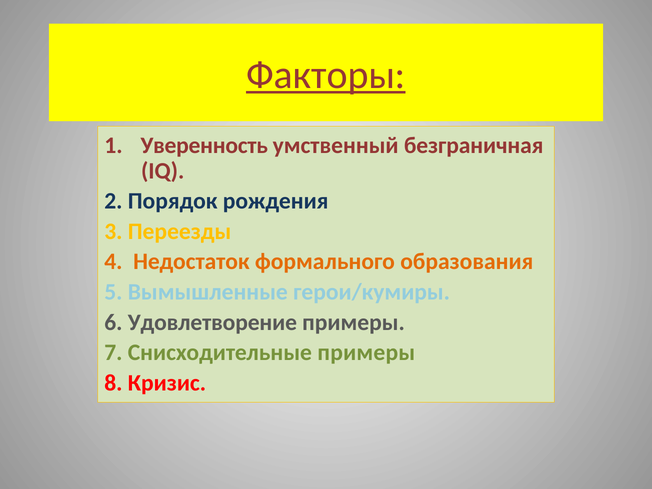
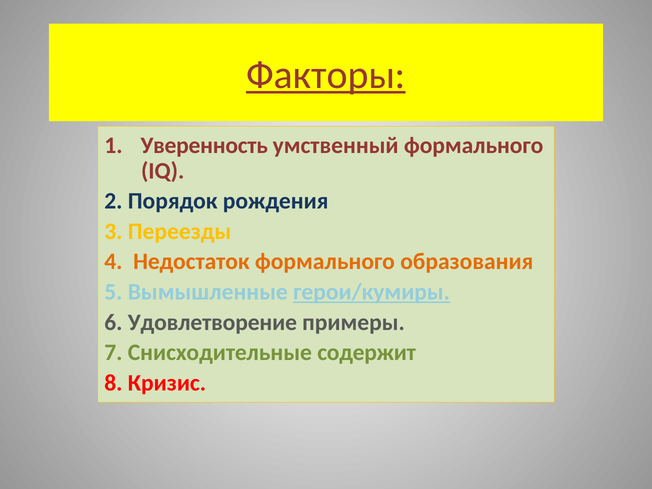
умственный безграничная: безграничная -> формального
герои/кумиры underline: none -> present
Снисходительные примеры: примеры -> содержит
